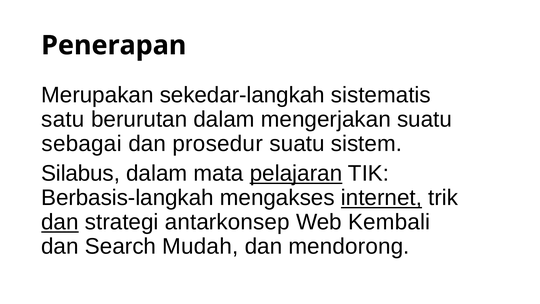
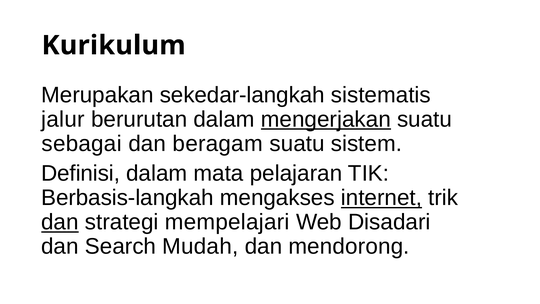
Penerapan: Penerapan -> Kurikulum
satu: satu -> jalur
mengerjakan underline: none -> present
prosedur: prosedur -> beragam
Silabus: Silabus -> Definisi
pelajaran underline: present -> none
antarkonsep: antarkonsep -> mempelajari
Kembali: Kembali -> Disadari
